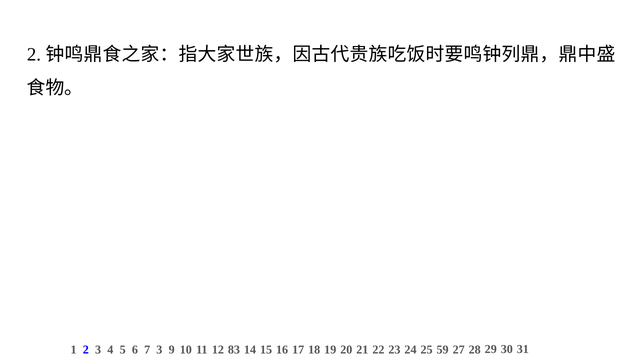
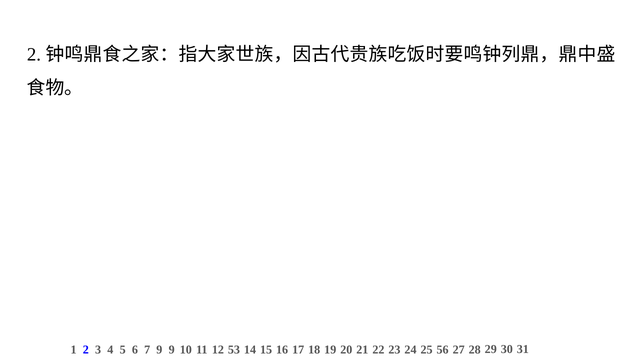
7 3: 3 -> 9
83: 83 -> 53
59: 59 -> 56
